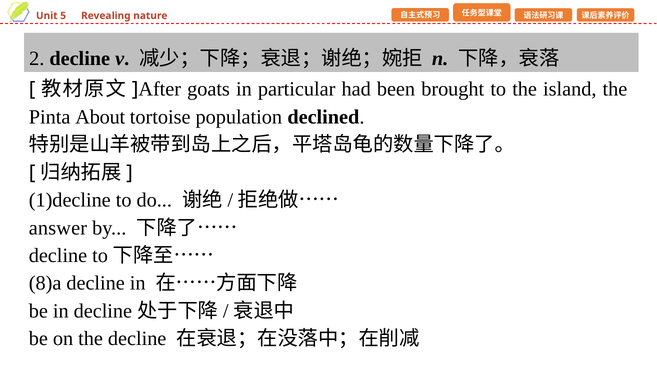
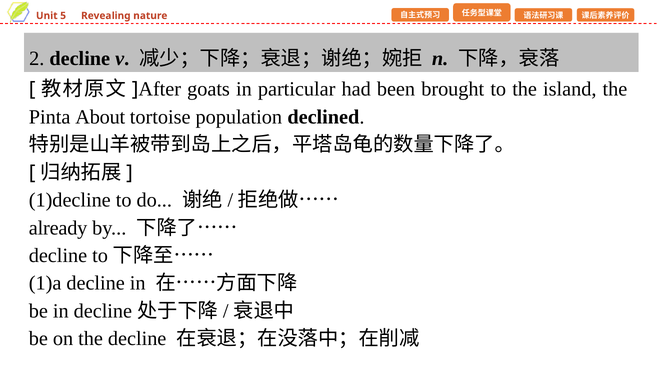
answer: answer -> already
8)a: 8)a -> 1)a
